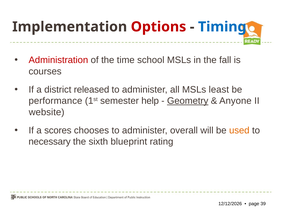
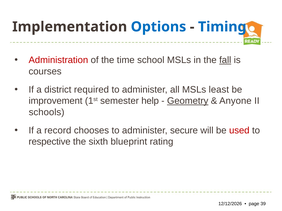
Options colour: red -> blue
fall underline: none -> present
released: released -> required
performance: performance -> improvement
website: website -> schools
scores: scores -> record
overall: overall -> secure
used colour: orange -> red
necessary: necessary -> respective
